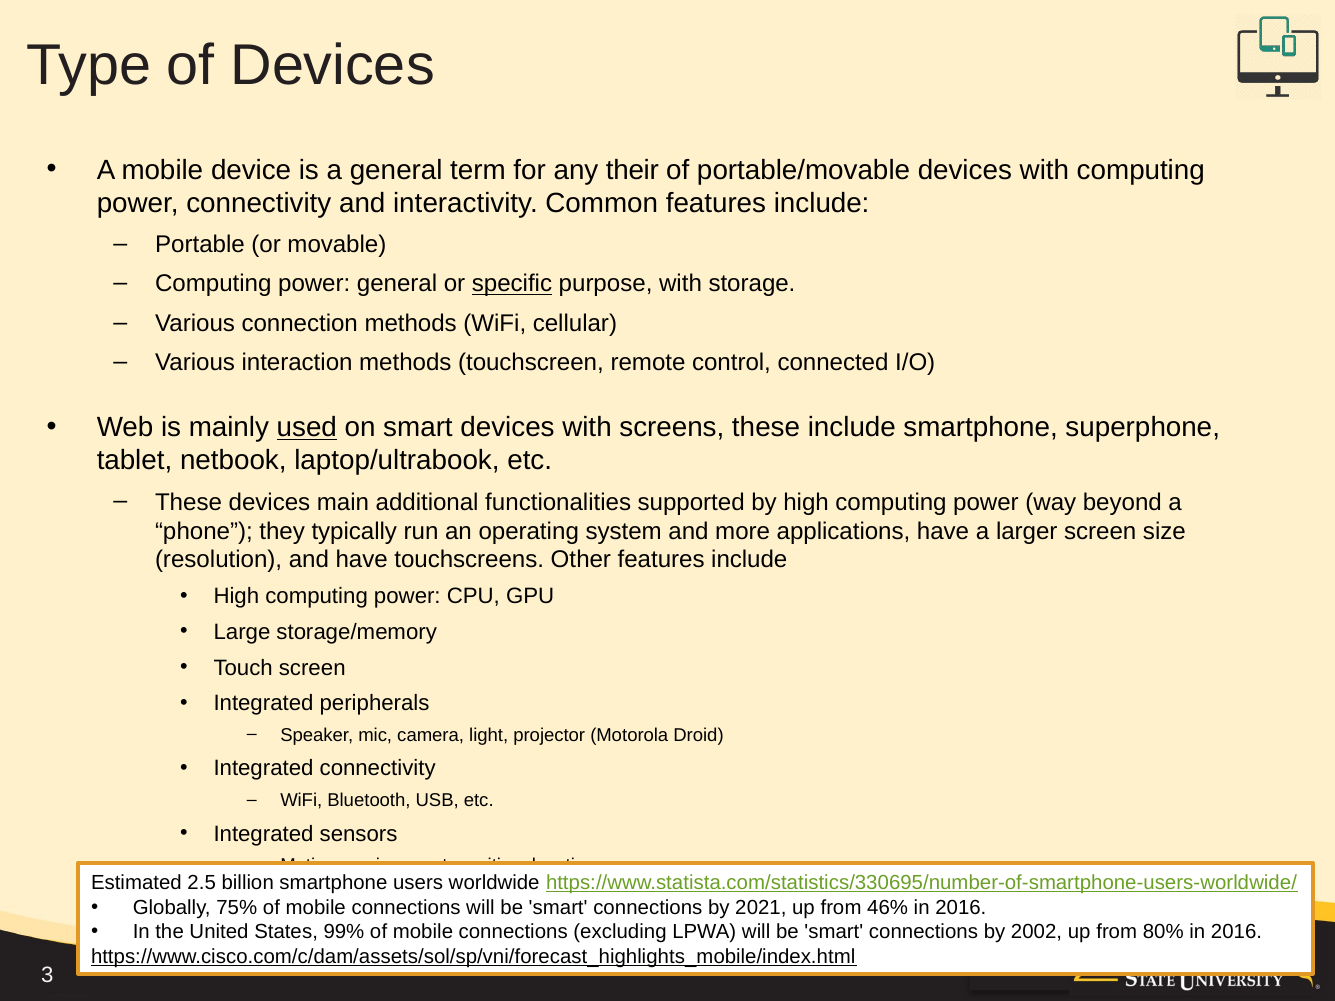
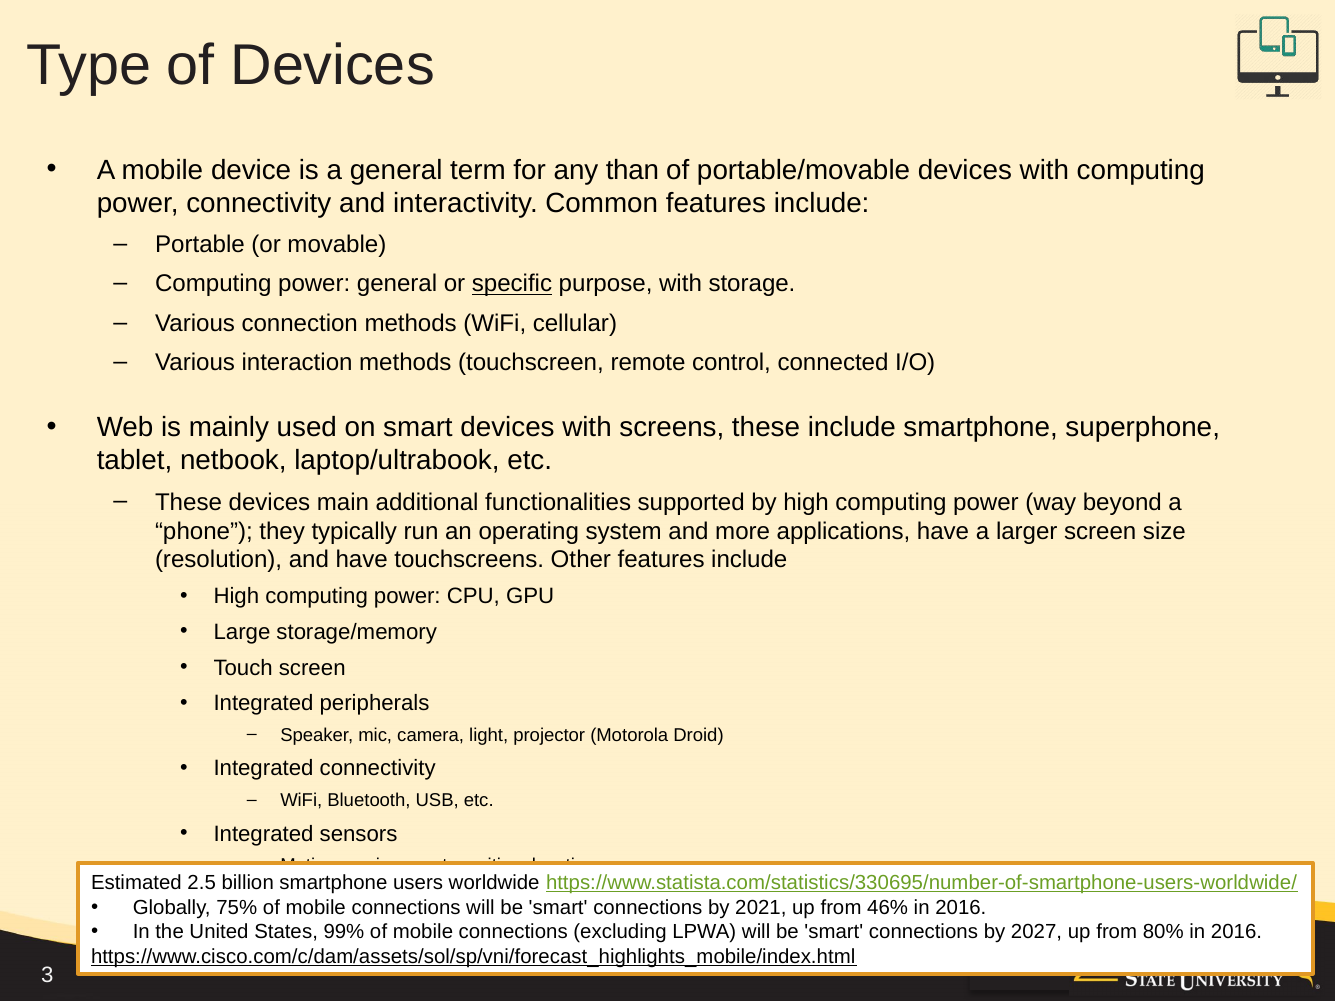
their: their -> than
used underline: present -> none
2002: 2002 -> 2027
